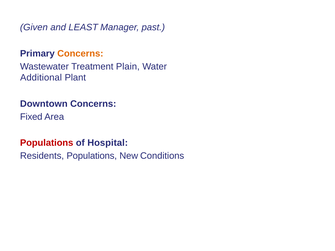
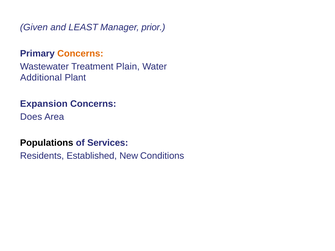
past: past -> prior
Downtown: Downtown -> Expansion
Fixed: Fixed -> Does
Populations at (47, 143) colour: red -> black
Hospital: Hospital -> Services
Residents Populations: Populations -> Established
